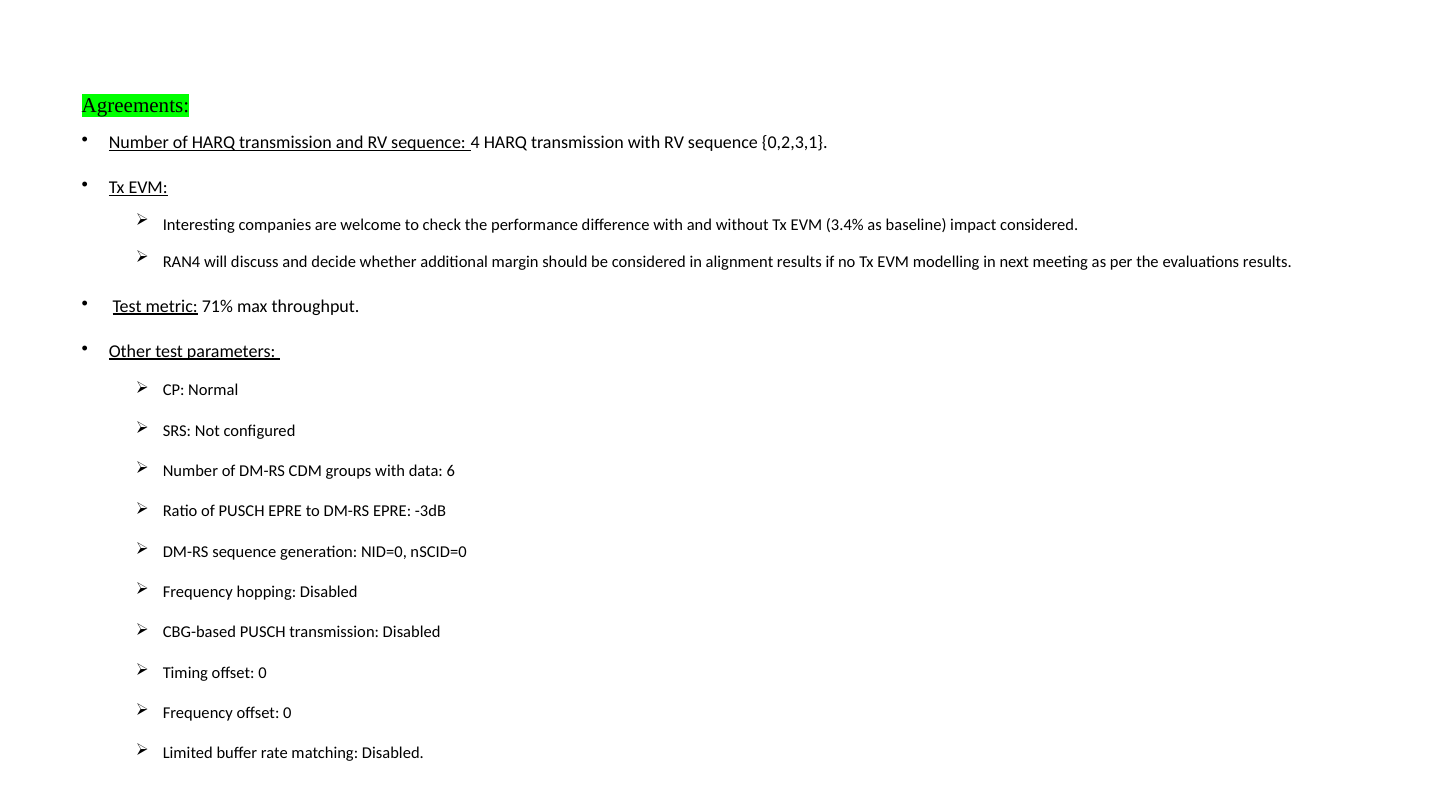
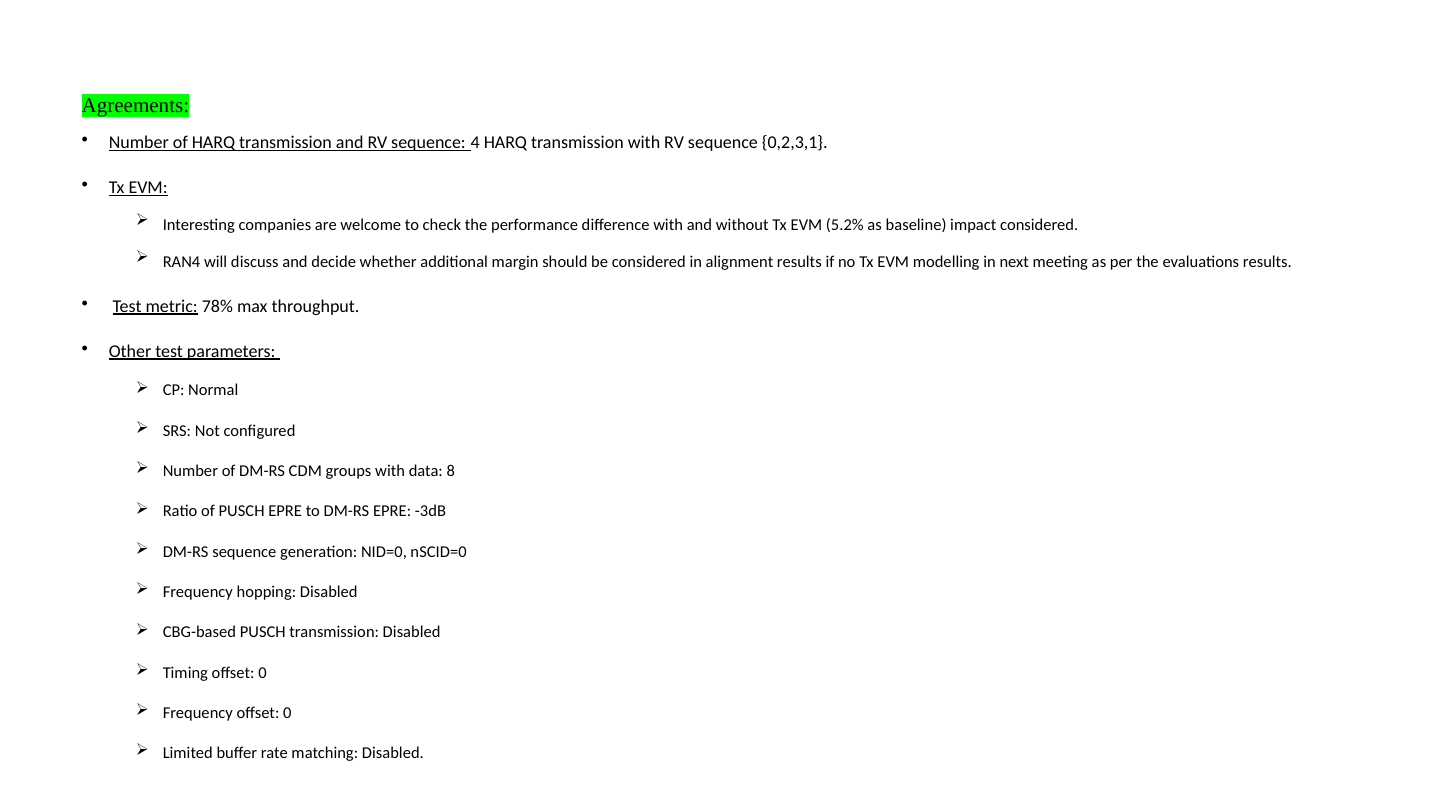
3.4%: 3.4% -> 5.2%
71%: 71% -> 78%
6: 6 -> 8
